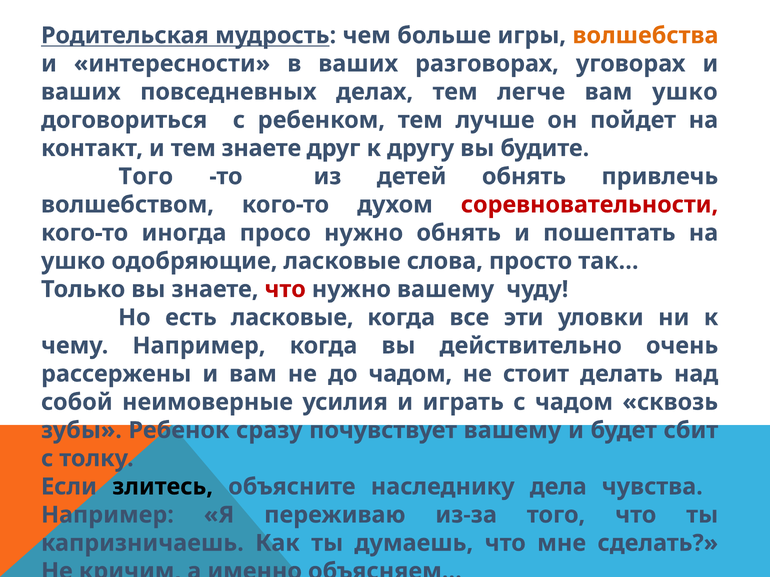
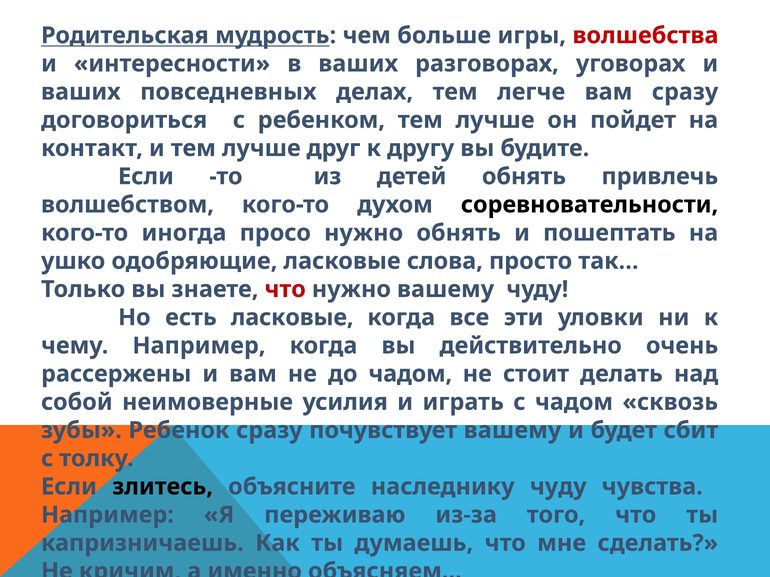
волшебства colour: orange -> red
вам ушко: ушко -> сразу
и тем знаете: знаете -> лучше
Того at (146, 177): Того -> Если
соревновательности colour: red -> black
наследнику дела: дела -> чуду
